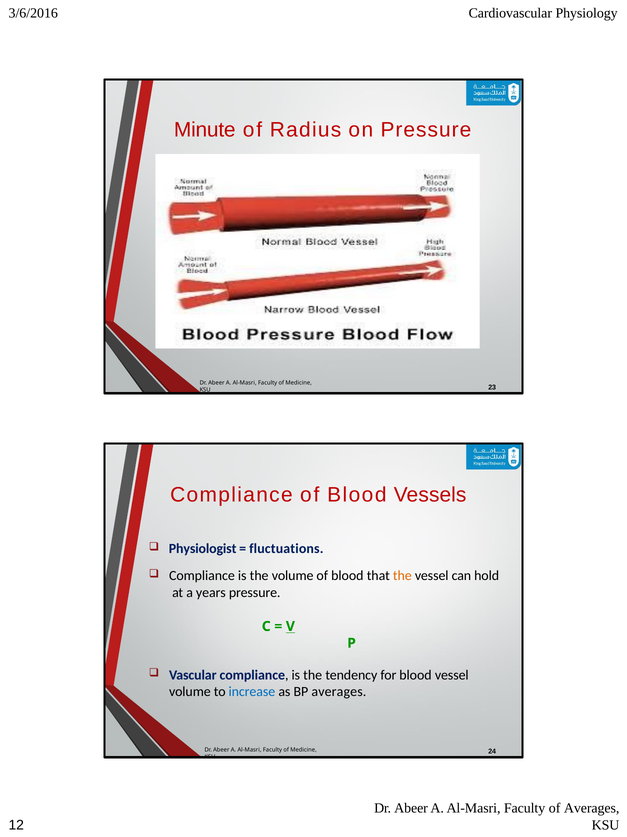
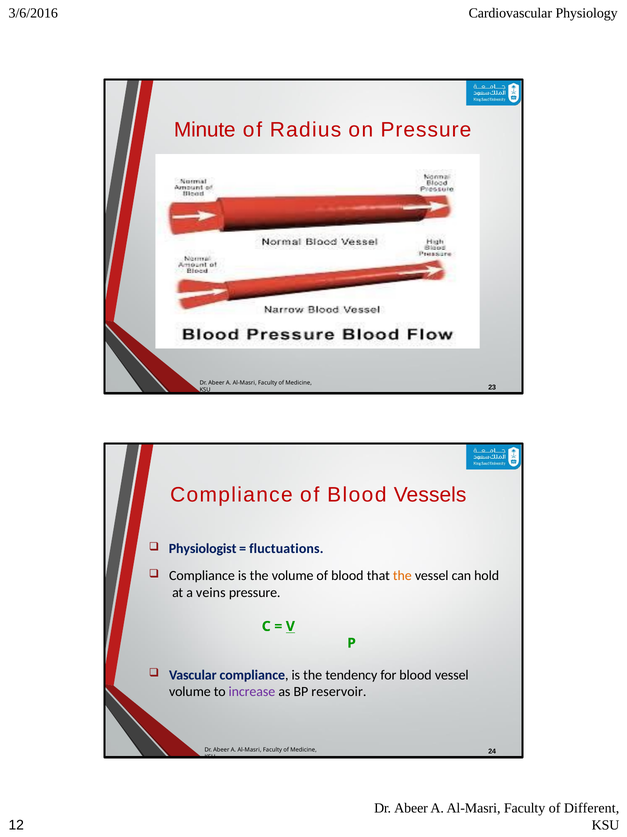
years: years -> veins
increase colour: blue -> purple
BP averages: averages -> reservoir
of Averages: Averages -> Different
